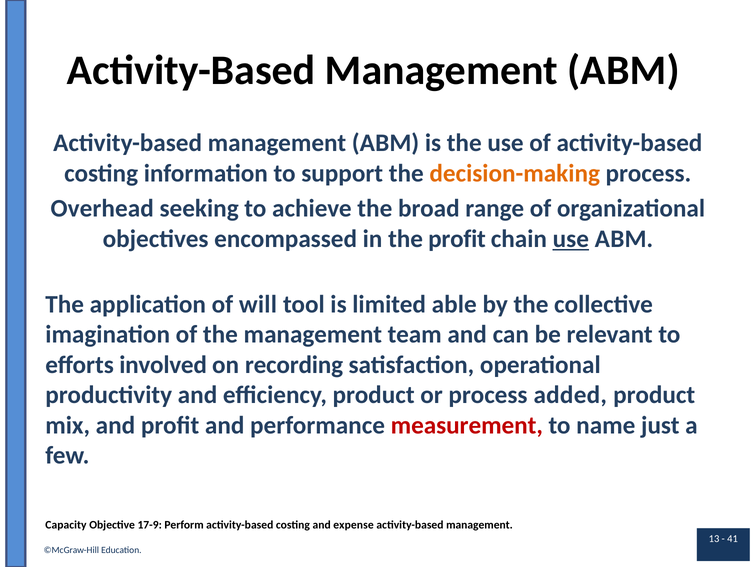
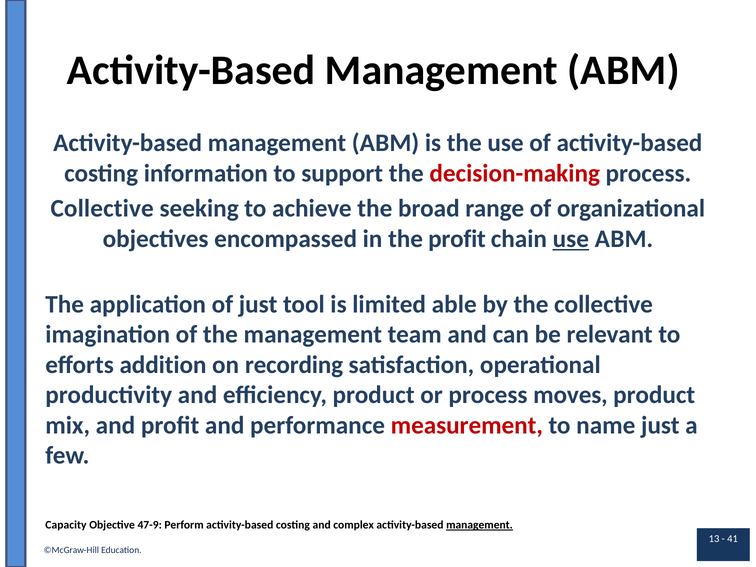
decision-making colour: orange -> red
Overhead at (102, 209): Overhead -> Collective
of will: will -> just
involved: involved -> addition
added: added -> moves
17-9: 17-9 -> 47-9
expense: expense -> complex
management at (479, 525) underline: none -> present
